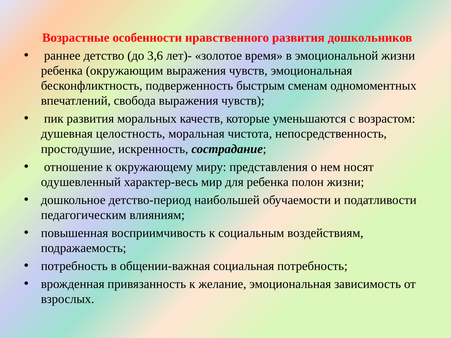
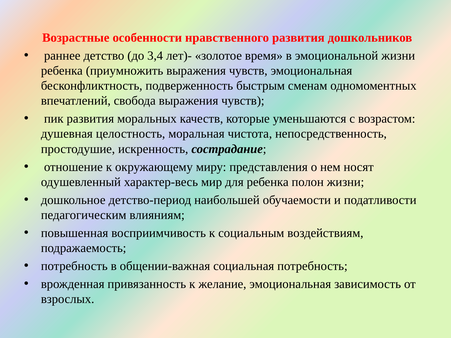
3,6: 3,6 -> 3,4
окружающим: окружающим -> приумножить
